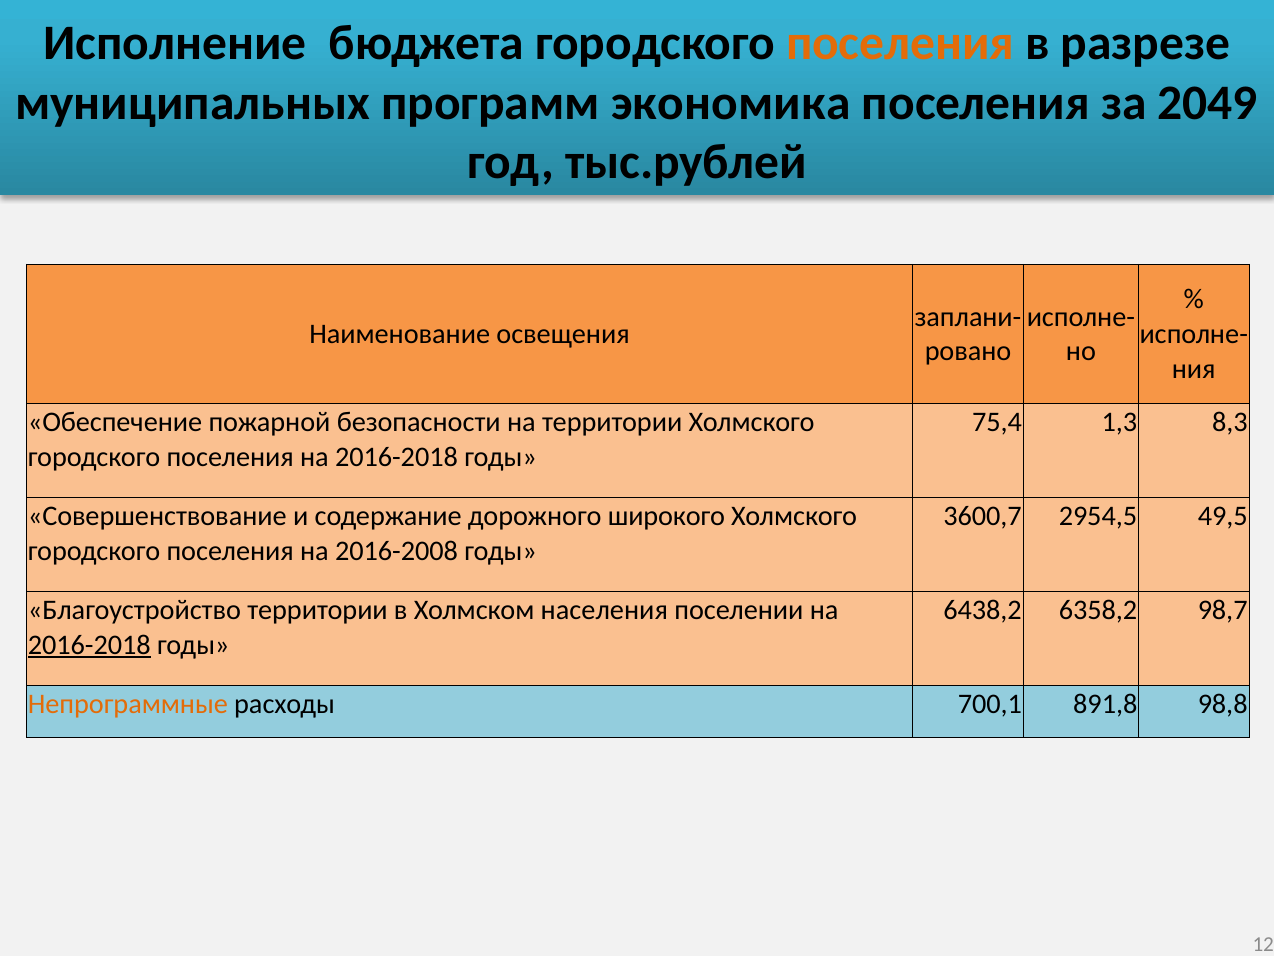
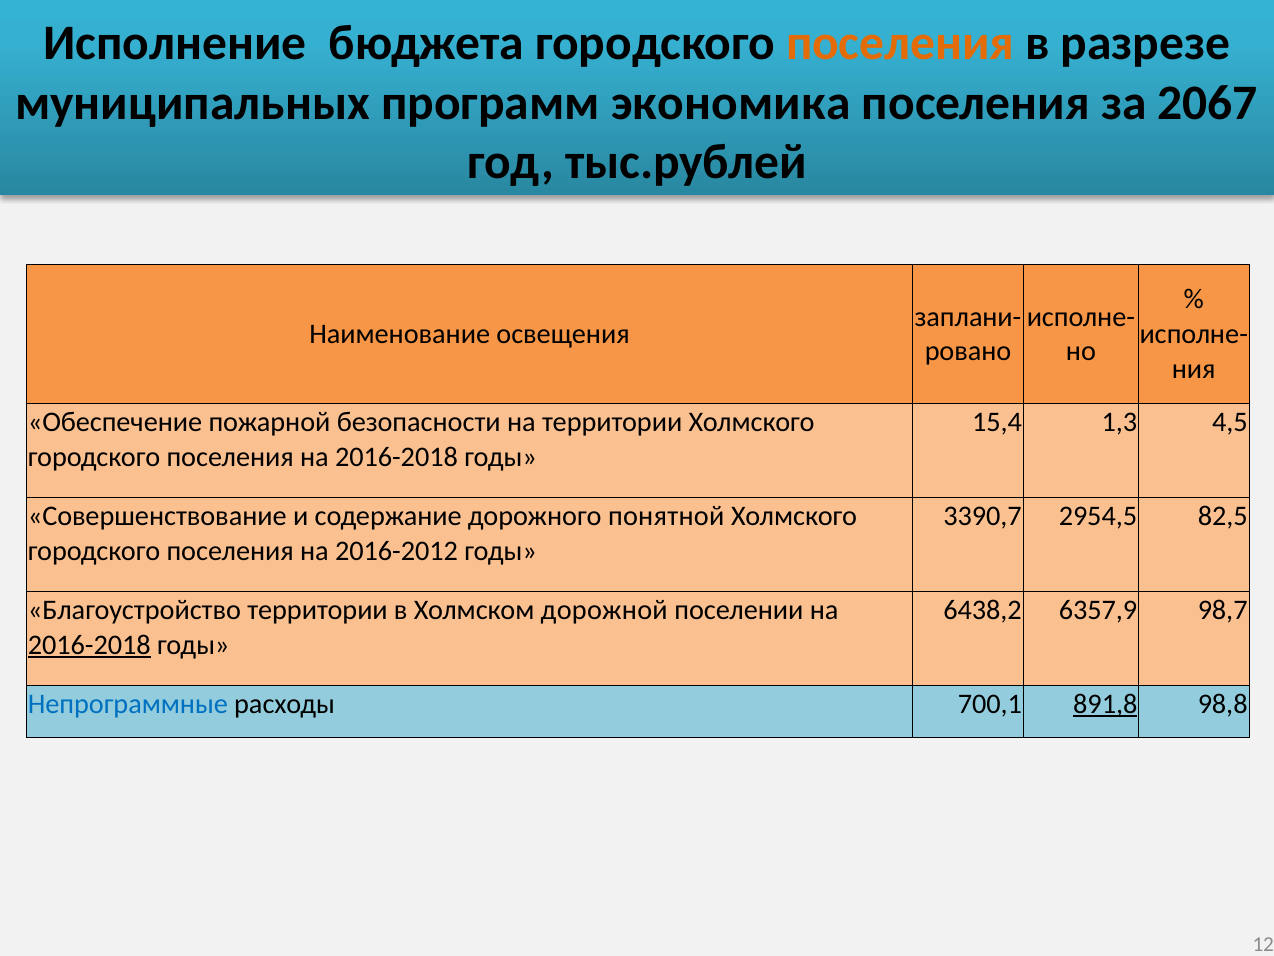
2049: 2049 -> 2067
75,4: 75,4 -> 15,4
8,3: 8,3 -> 4,5
широкого: широкого -> понятной
3600,7: 3600,7 -> 3390,7
49,5: 49,5 -> 82,5
2016-2008: 2016-2008 -> 2016-2012
населения: населения -> дорожной
6358,2: 6358,2 -> 6357,9
Непрограммные colour: orange -> blue
891,8 underline: none -> present
